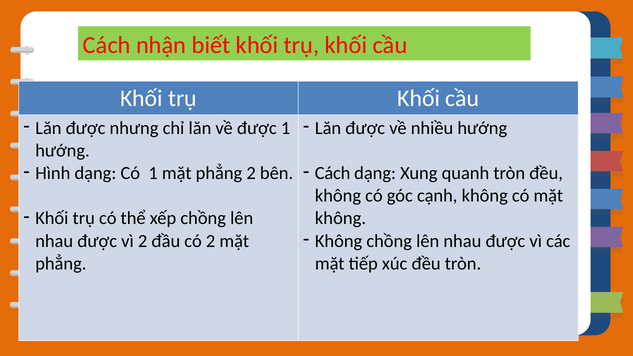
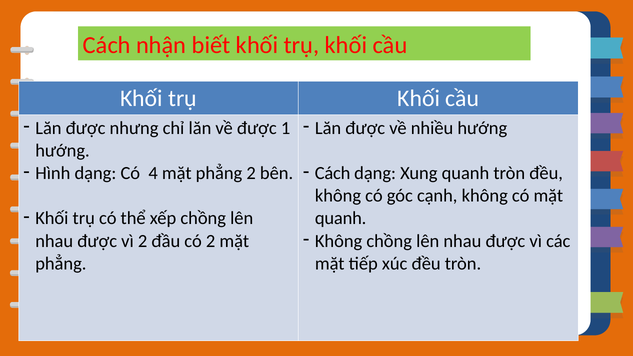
Có 1: 1 -> 4
không at (340, 218): không -> quanh
